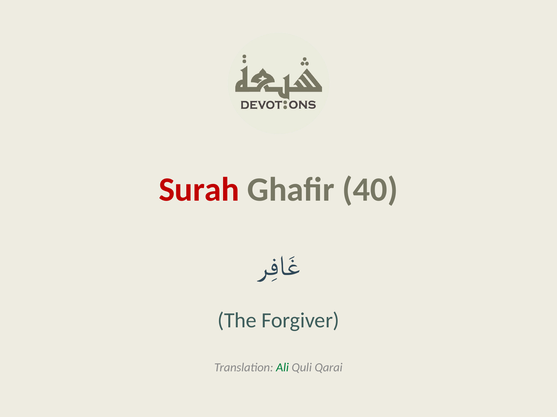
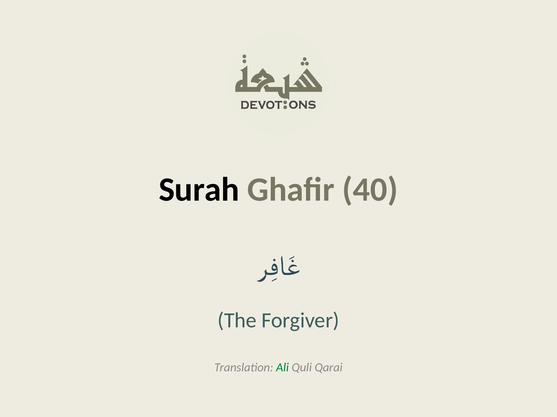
Surah colour: red -> black
